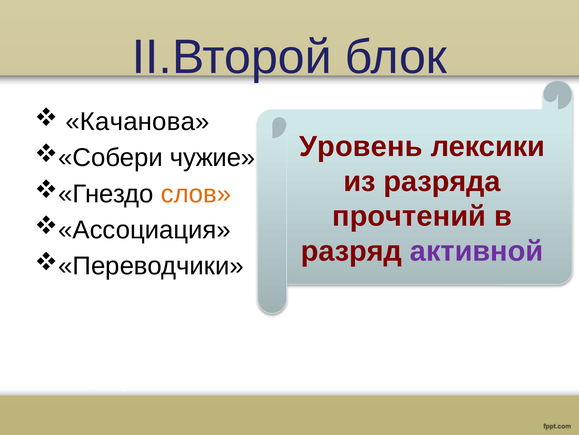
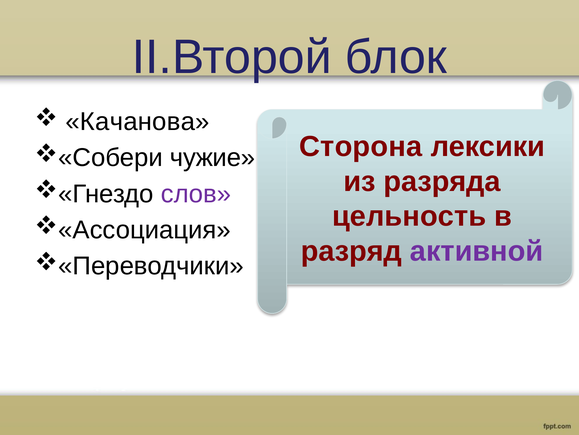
Уровень: Уровень -> Сторона
слов colour: orange -> purple
прочтений: прочтений -> цельность
